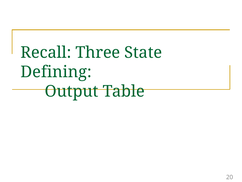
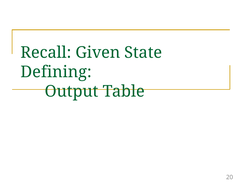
Three: Three -> Given
